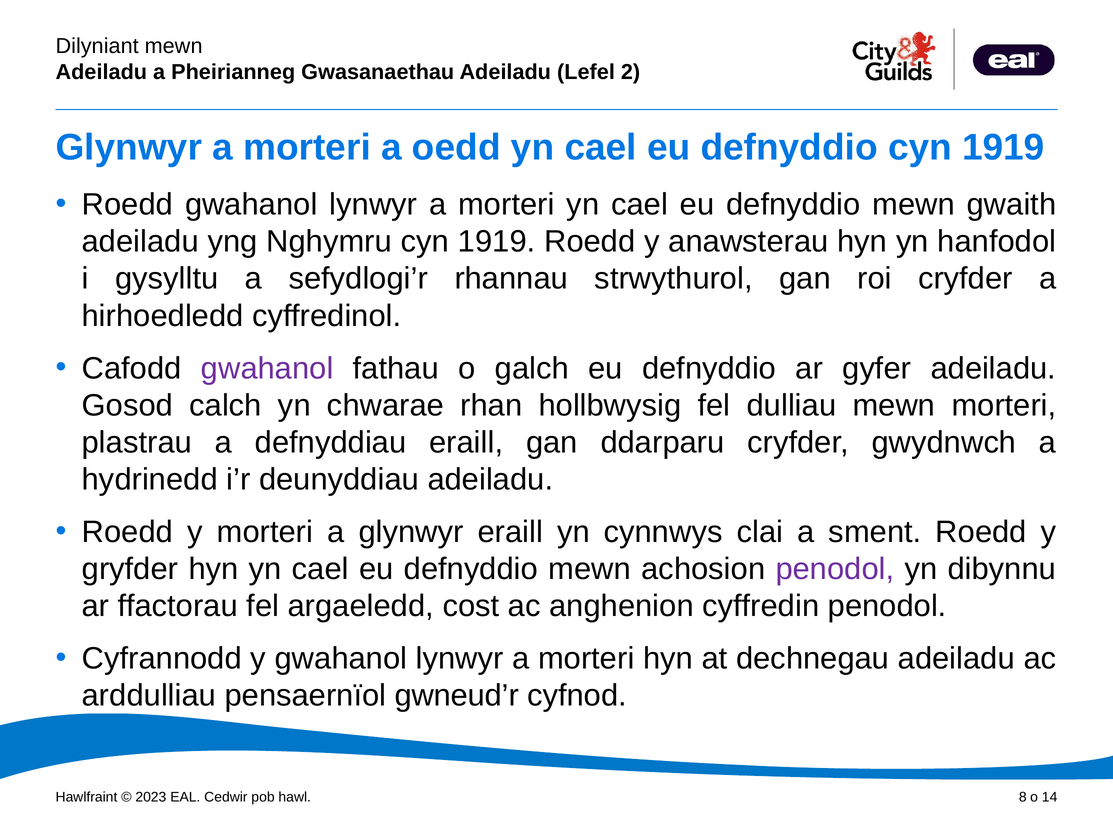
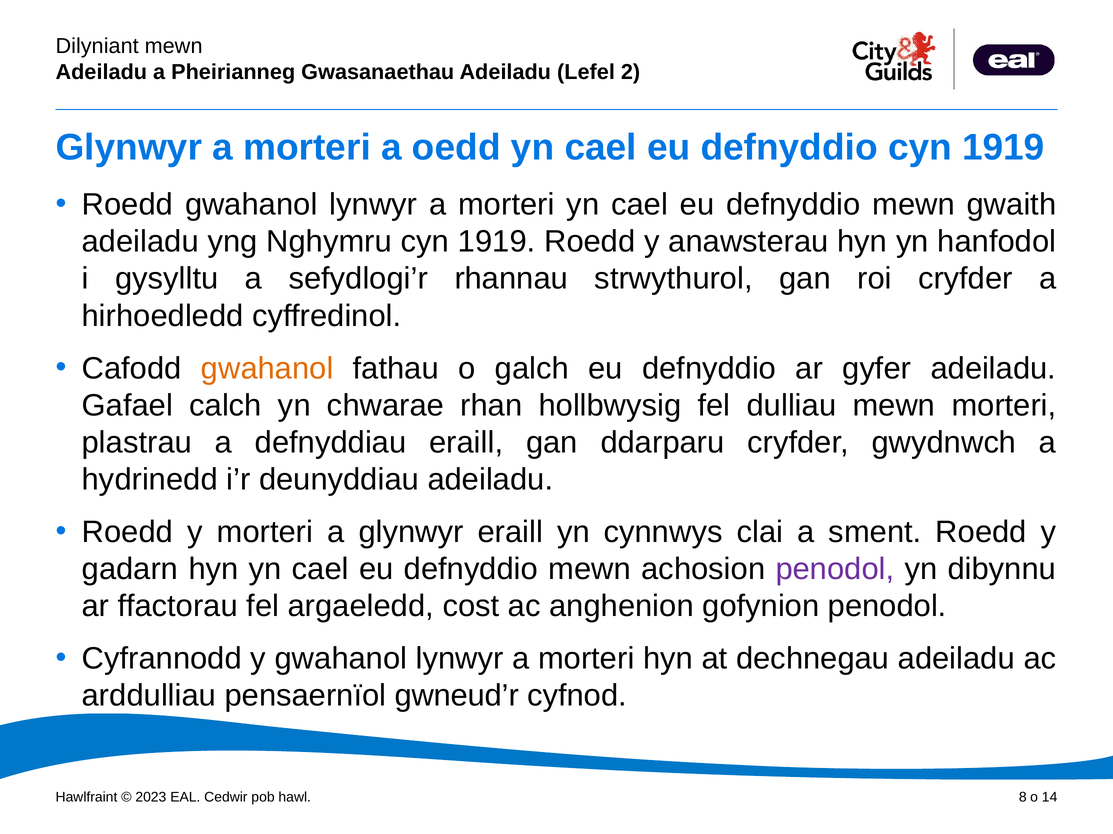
gwahanol at (267, 369) colour: purple -> orange
Gosod: Gosod -> Gafael
gryfder: gryfder -> gadarn
cyffredin: cyffredin -> gofynion
